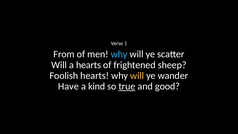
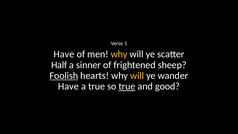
From at (64, 54): From -> Have
why at (119, 54) colour: light blue -> yellow
Will at (59, 65): Will -> Half
a hearts: hearts -> sinner
Foolish underline: none -> present
a kind: kind -> true
